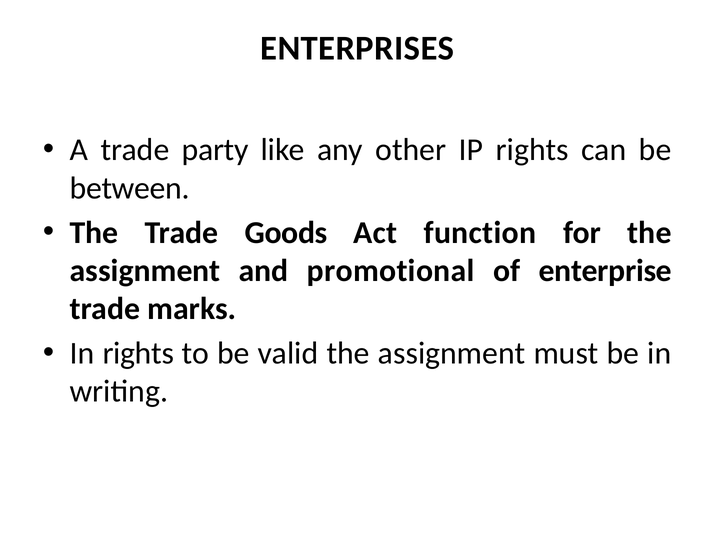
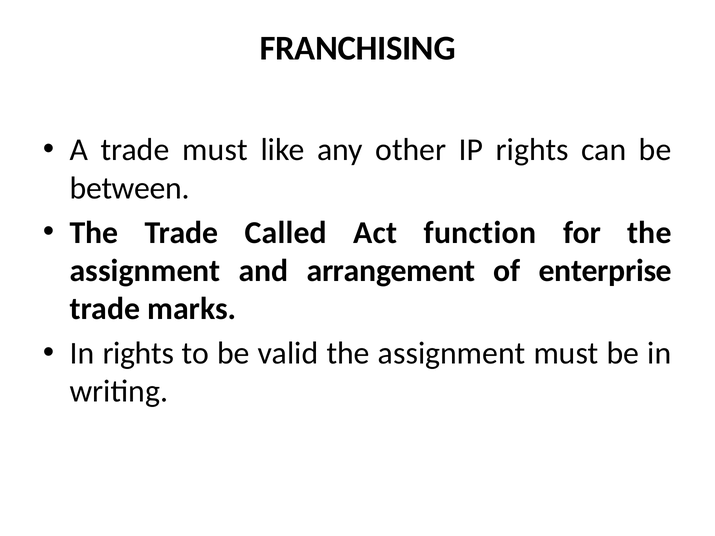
ENTERPRISES: ENTERPRISES -> FRANCHISING
trade party: party -> must
Goods: Goods -> Called
promotional: promotional -> arrangement
